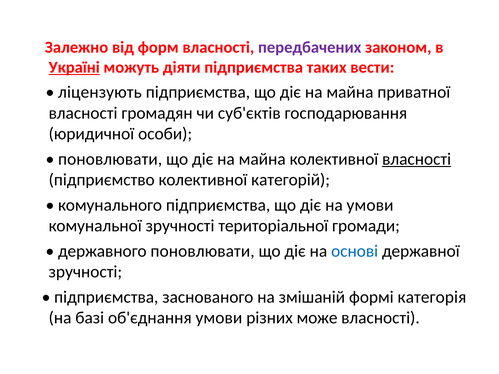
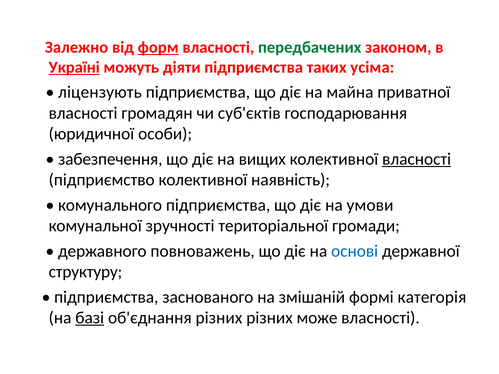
форм underline: none -> present
передбачених colour: purple -> green
вести: вести -> усіма
поновлювати at (110, 159): поновлювати -> забезпечення
майна at (262, 159): майна -> вищих
категорій: категорій -> наявність
державного поновлювати: поновлювати -> повноважень
зручності at (85, 272): зручності -> структуру
базі underline: none -> present
об'єднання умови: умови -> різних
